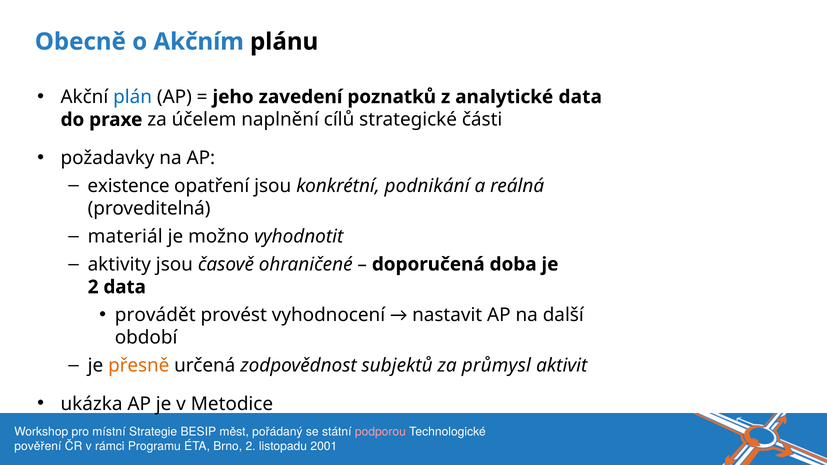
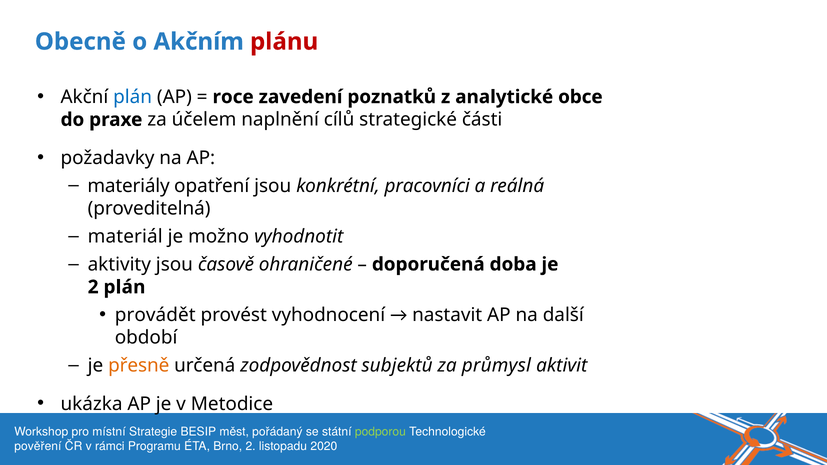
plánu colour: black -> red
jeho: jeho -> roce
analytické data: data -> obce
existence: existence -> materiály
podnikání: podnikání -> pracovníci
2 data: data -> plán
podporou colour: pink -> light green
2001: 2001 -> 2020
